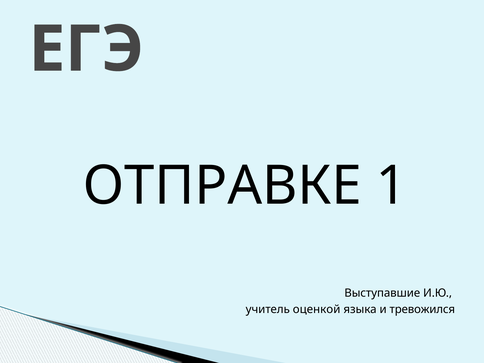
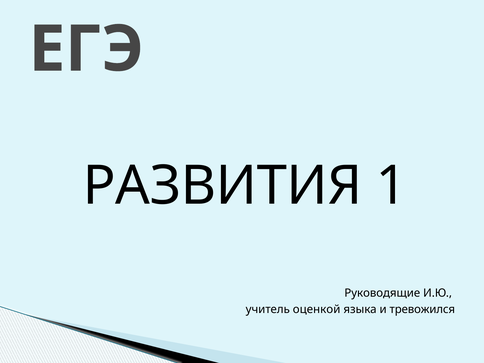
ОТПРАВКЕ: ОТПРАВКЕ -> РАЗВИТИЯ
Выступавшие: Выступавшие -> Руководящие
